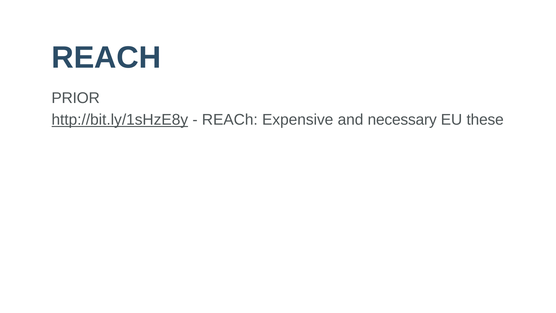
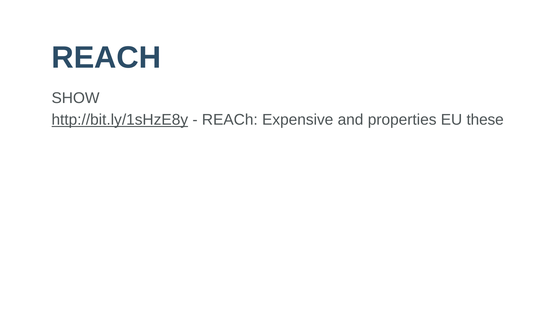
PRIOR: PRIOR -> SHOW
necessary: necessary -> properties
